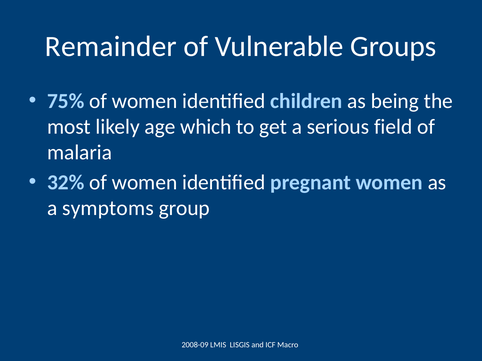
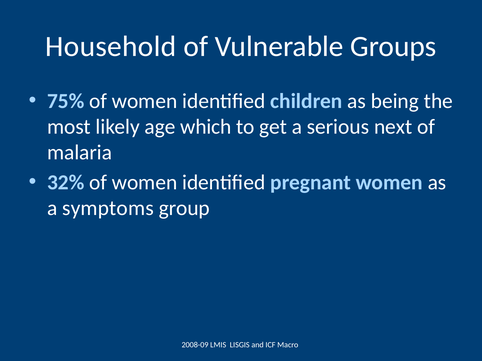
Remainder: Remainder -> Household
field: field -> next
